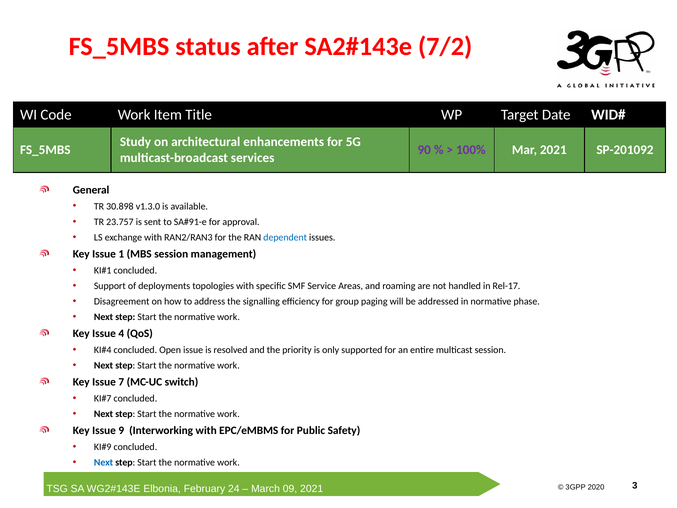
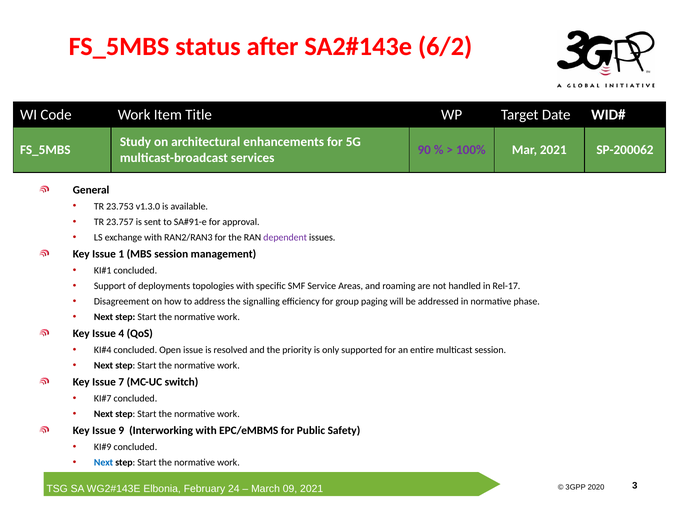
7/2: 7/2 -> 6/2
SP-201092: SP-201092 -> SP-200062
30.898: 30.898 -> 23.753
dependent colour: blue -> purple
